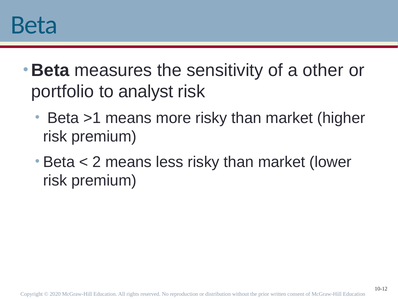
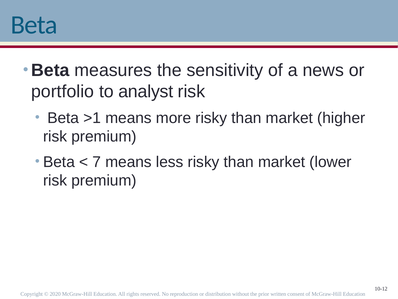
other: other -> news
2: 2 -> 7
